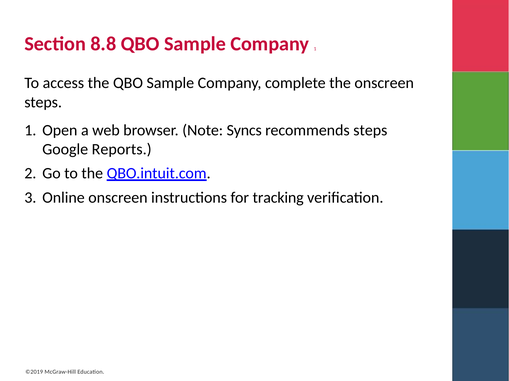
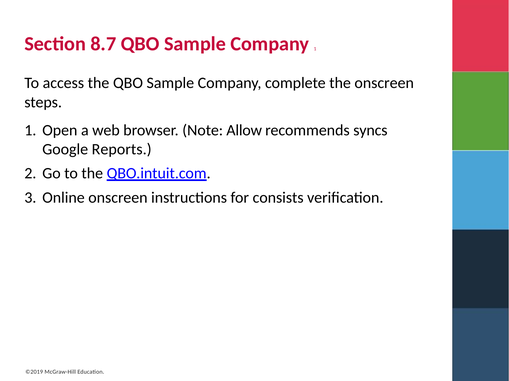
8.8: 8.8 -> 8.7
Syncs: Syncs -> Allow
recommends steps: steps -> syncs
tracking: tracking -> consists
